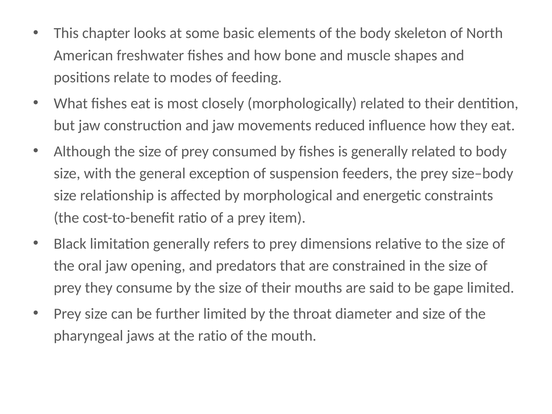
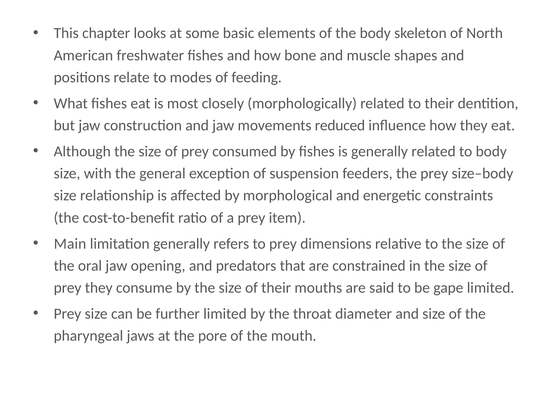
Black: Black -> Main
the ratio: ratio -> pore
